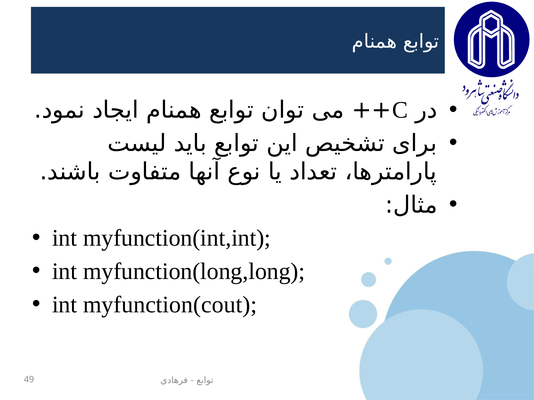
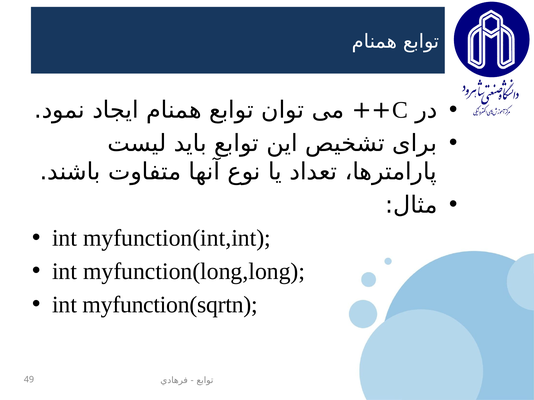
myfunction(cout: myfunction(cout -> myfunction(sqrtn
